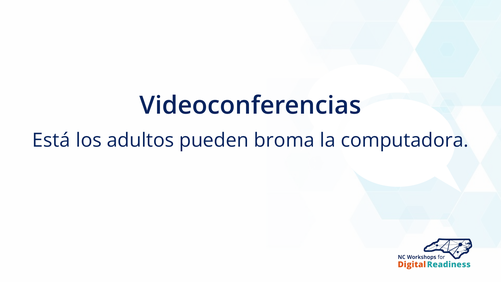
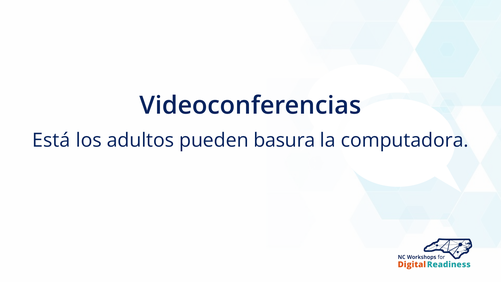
broma: broma -> basura
